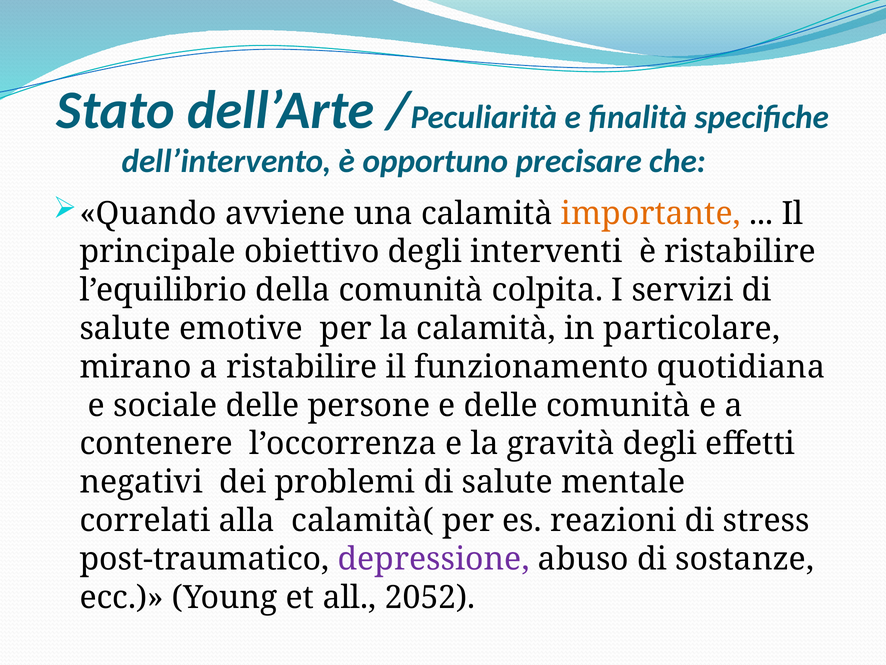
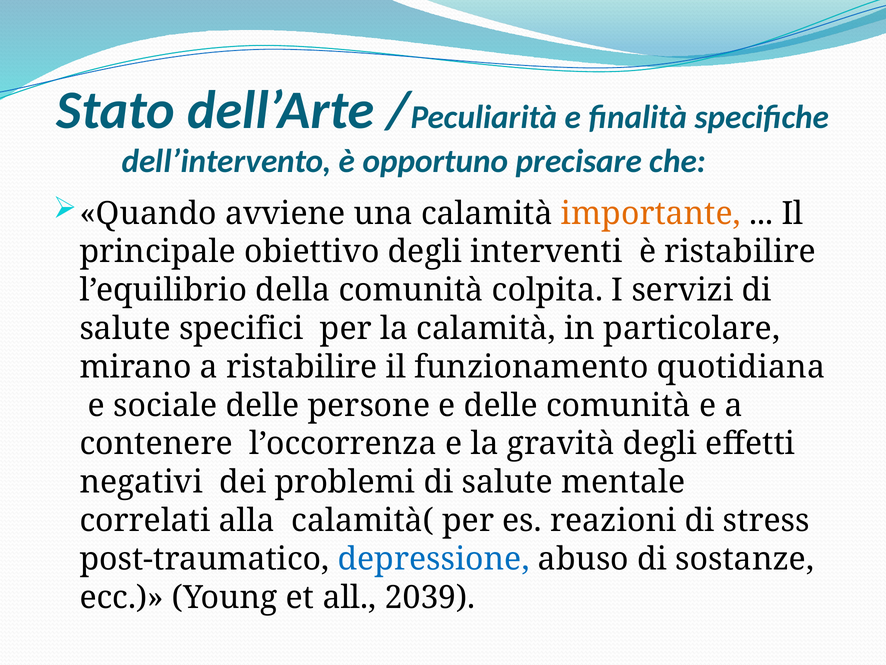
emotive: emotive -> specifici
depressione colour: purple -> blue
2052: 2052 -> 2039
